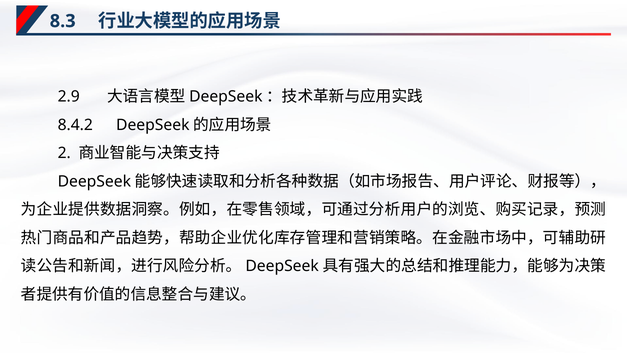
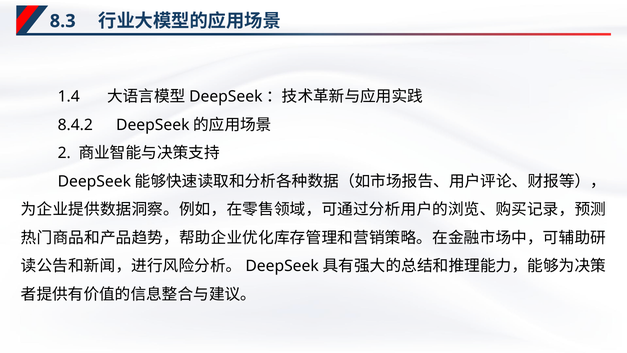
2.9: 2.9 -> 1.4
